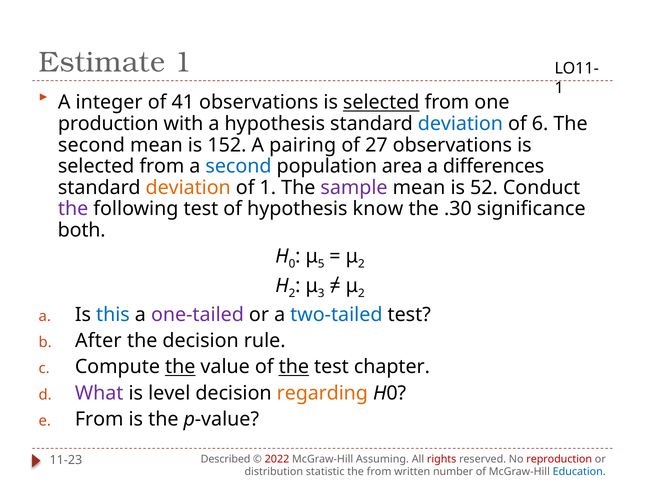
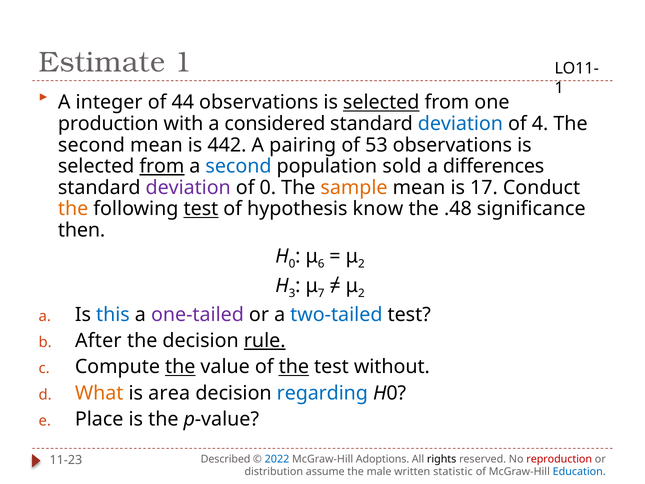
41: 41 -> 44
a hypothesis: hypothesis -> considered
6: 6 -> 4
152: 152 -> 442
27: 27 -> 53
from at (162, 166) underline: none -> present
area: area -> sold
deviation at (188, 188) colour: orange -> purple
of 1: 1 -> 0
sample colour: purple -> orange
52: 52 -> 17
the at (73, 209) colour: purple -> orange
test at (201, 209) underline: none -> present
.30: .30 -> .48
both: both -> then
5: 5 -> 6
2 at (292, 293): 2 -> 3
3: 3 -> 7
rule underline: none -> present
chapter: chapter -> without
What colour: purple -> orange
level: level -> area
regarding colour: orange -> blue
From at (99, 419): From -> Place
2022 colour: red -> blue
Assuming: Assuming -> Adoptions
rights colour: red -> black
statistic: statistic -> assume
the from: from -> male
number: number -> statistic
